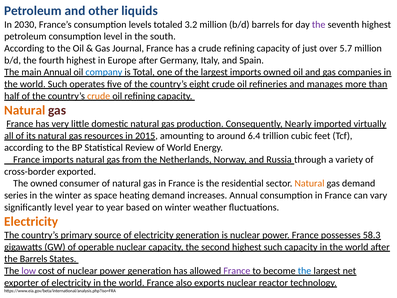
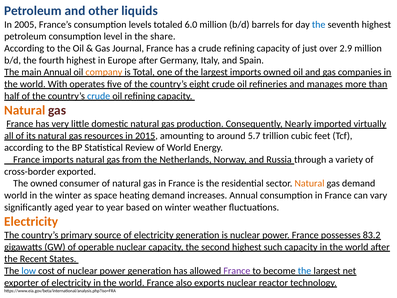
2030: 2030 -> 2005
3.2: 3.2 -> 6.0
the at (319, 24) colour: purple -> blue
south: south -> share
5.7: 5.7 -> 2.9
company colour: blue -> orange
world Such: Such -> With
crude at (99, 96) colour: orange -> blue
6.4: 6.4 -> 5.7
series at (16, 195): series -> world
significantly level: level -> aged
58.3: 58.3 -> 83.2
the Barrels: Barrels -> Recent
low colour: purple -> blue
